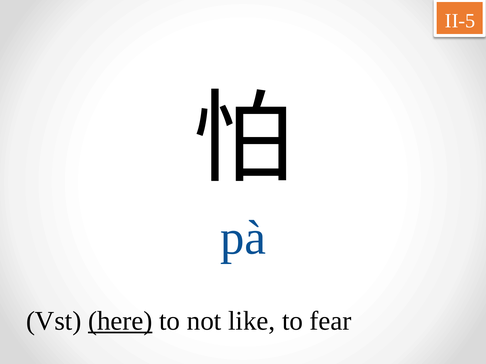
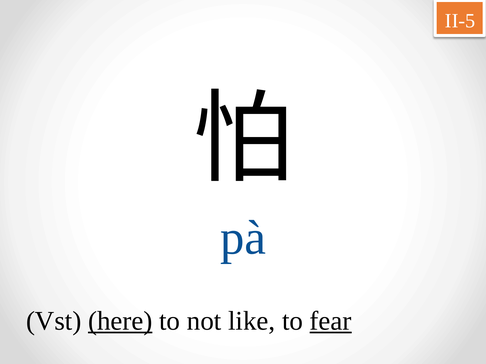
fear underline: none -> present
